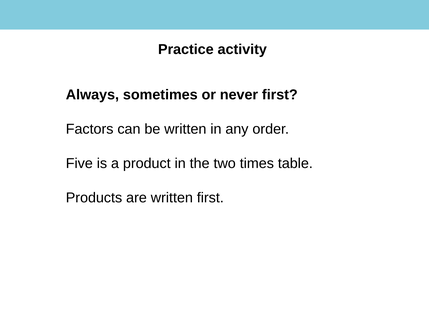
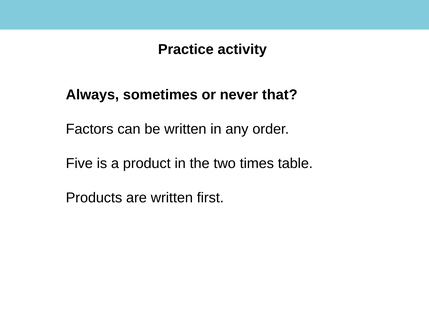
never first: first -> that
